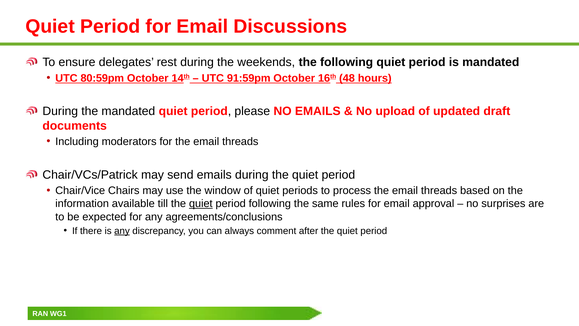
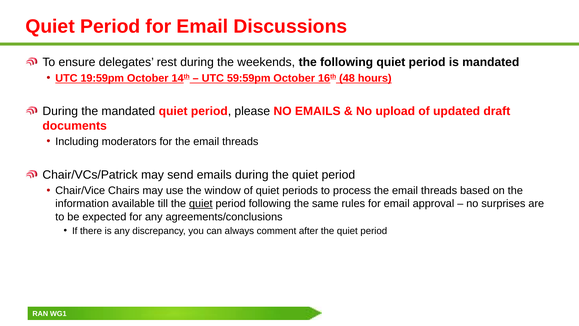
80:59pm: 80:59pm -> 19:59pm
91:59pm: 91:59pm -> 59:59pm
any at (122, 231) underline: present -> none
